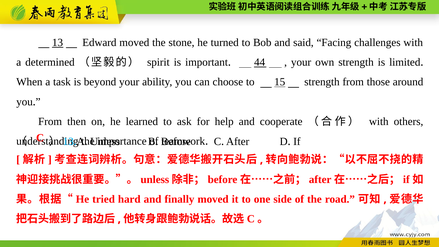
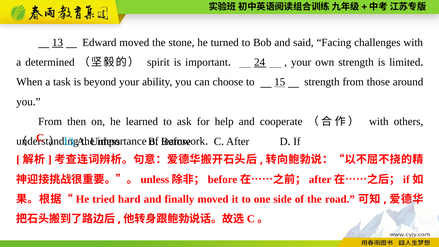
44: 44 -> 24
